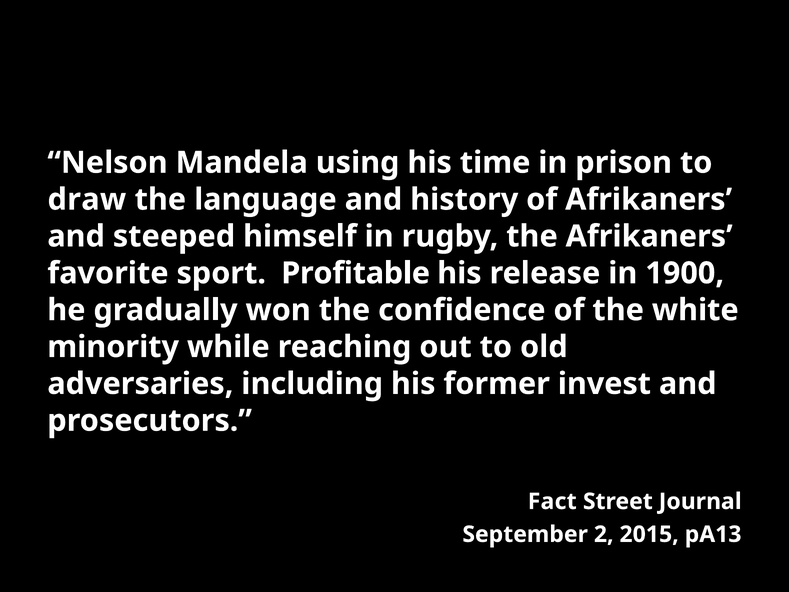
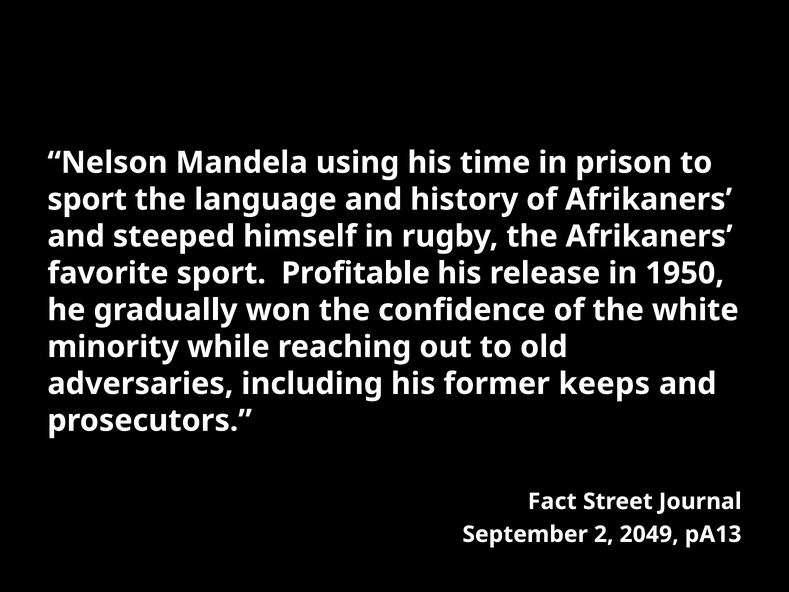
draw at (87, 199): draw -> sport
1900: 1900 -> 1950
invest: invest -> keeps
2015: 2015 -> 2049
